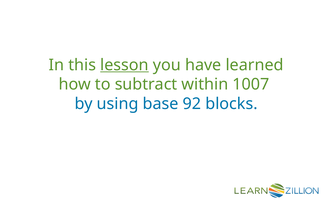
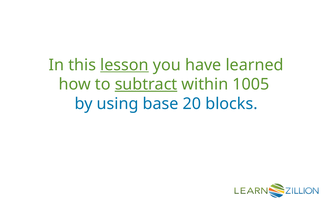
subtract underline: none -> present
1007: 1007 -> 1005
92: 92 -> 20
